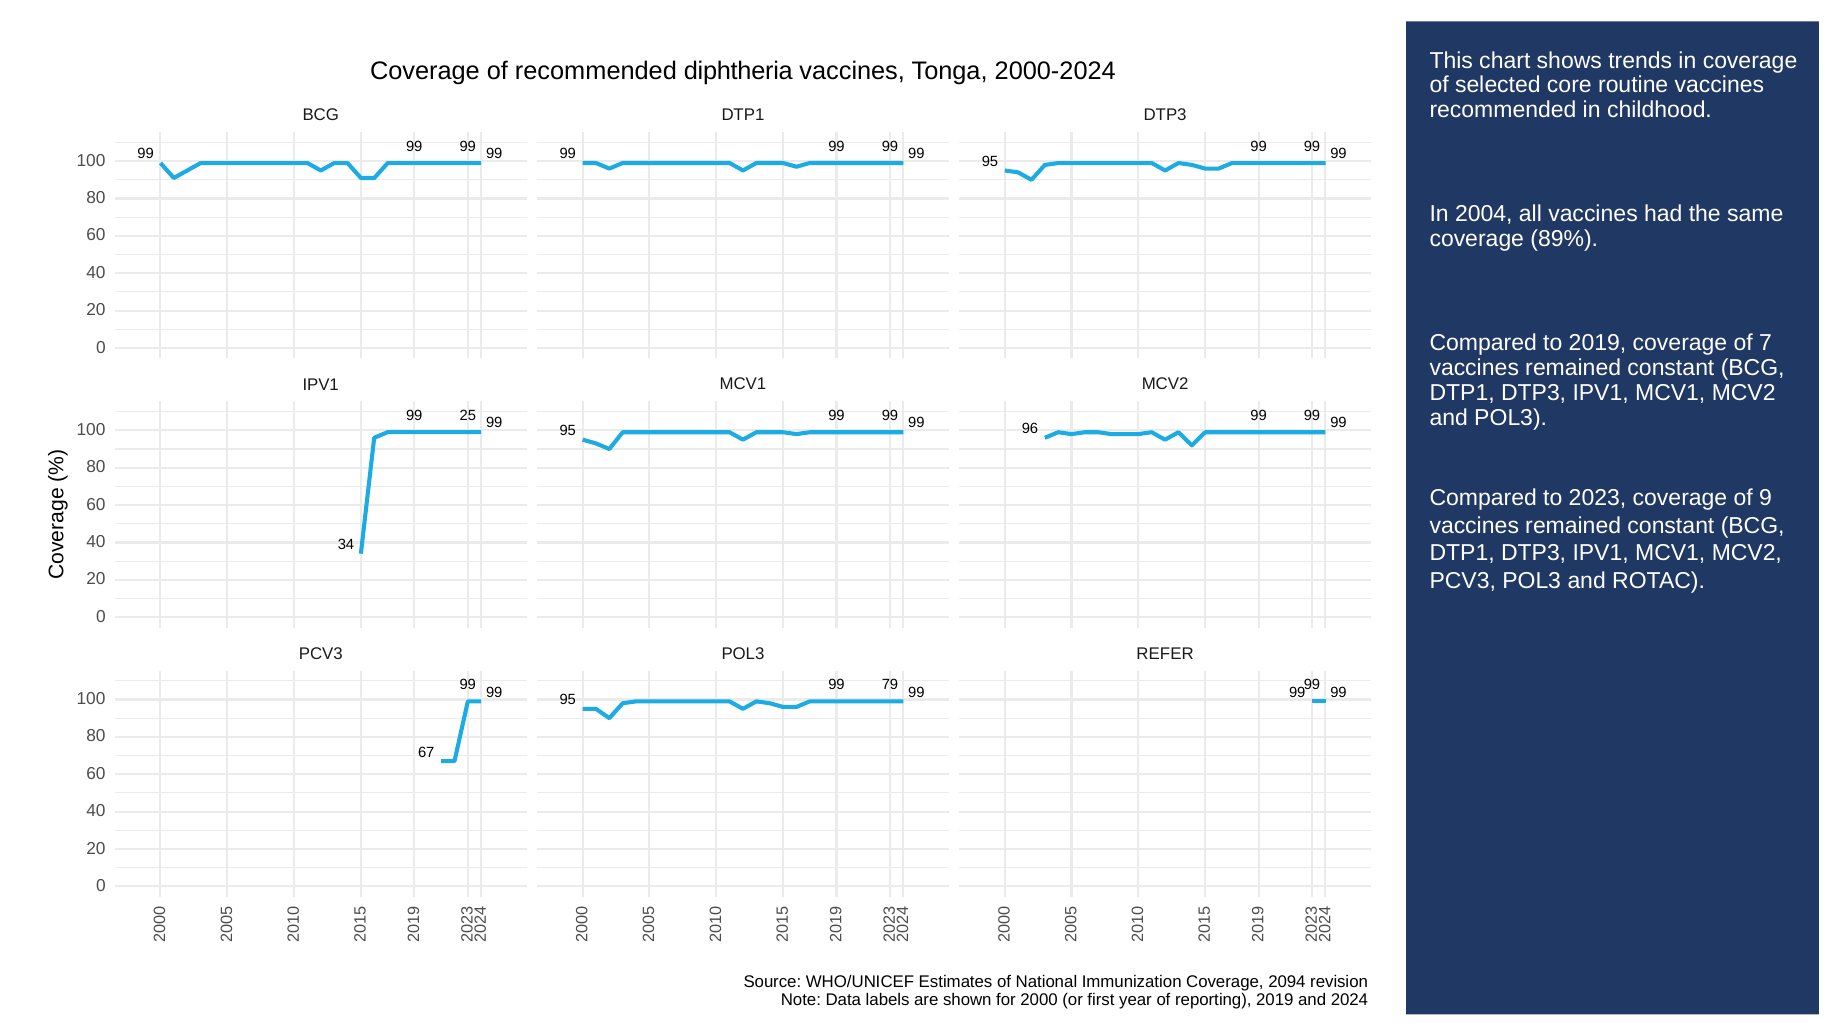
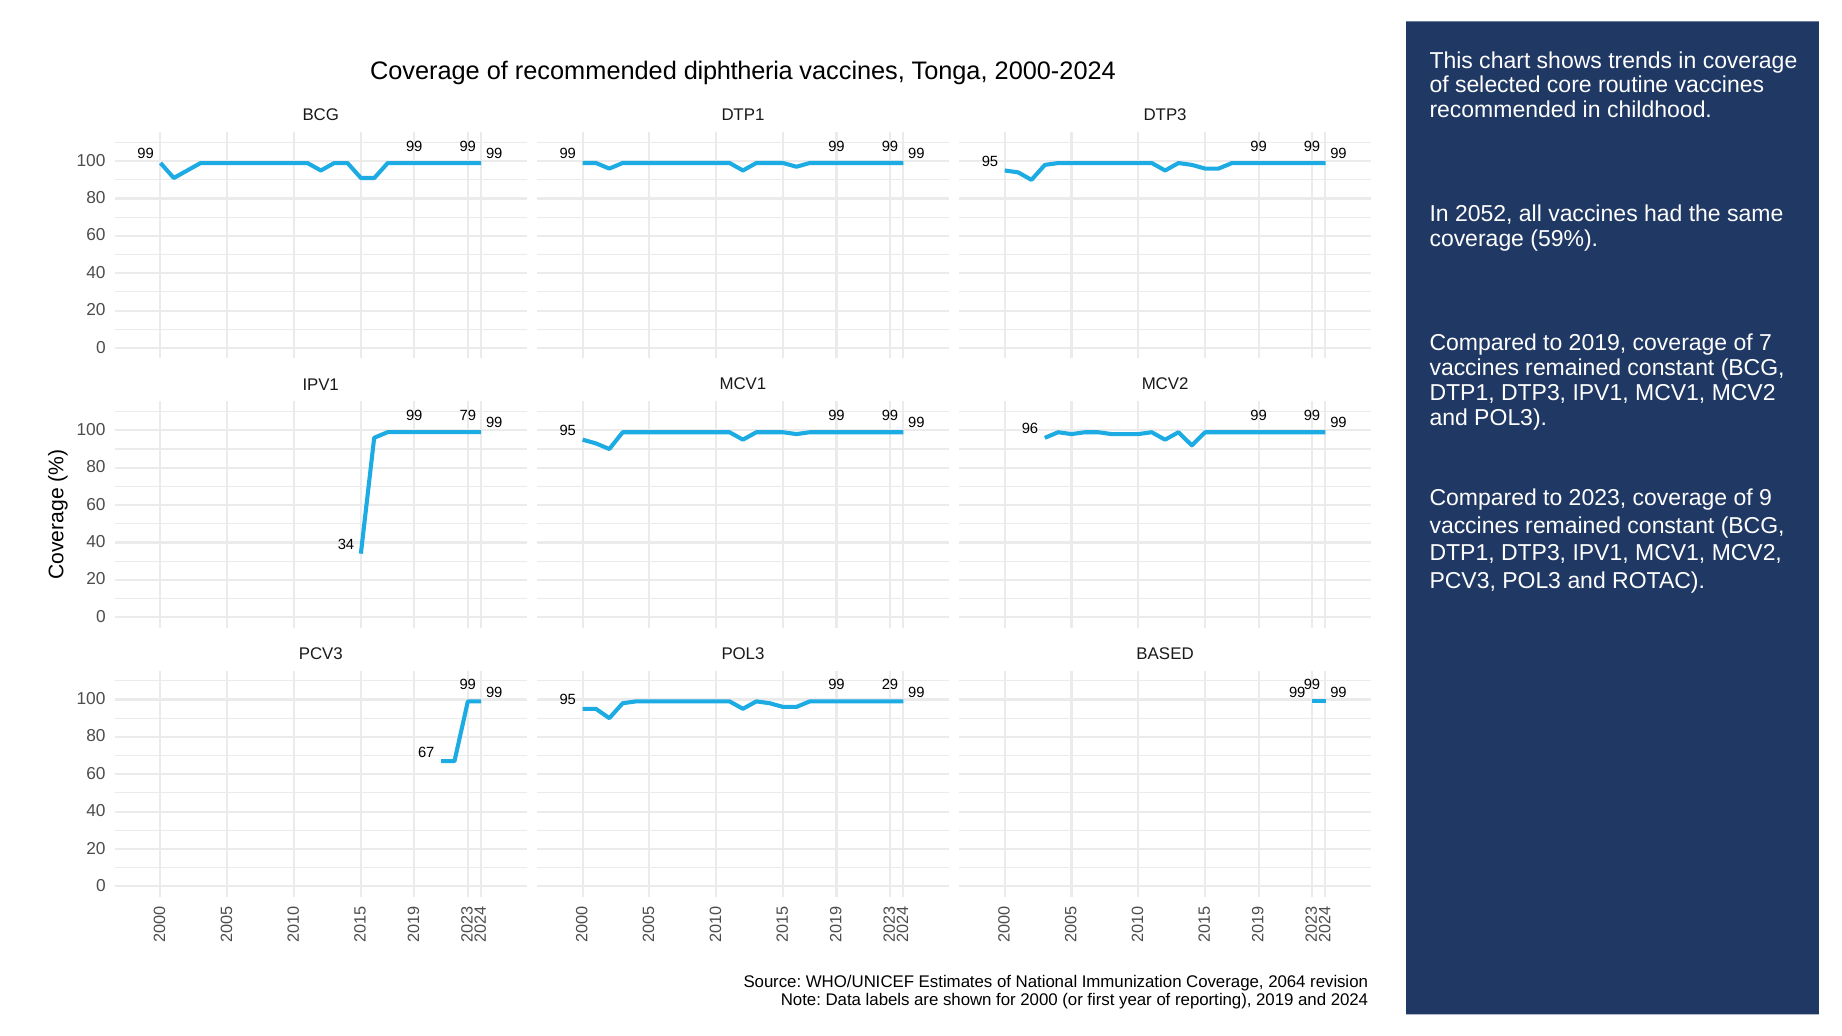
2004: 2004 -> 2052
89%: 89% -> 59%
25: 25 -> 79
REFER: REFER -> BASED
79: 79 -> 29
2094: 2094 -> 2064
